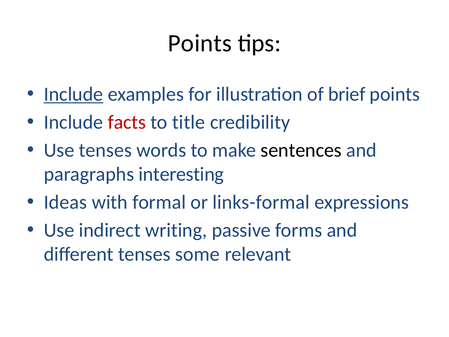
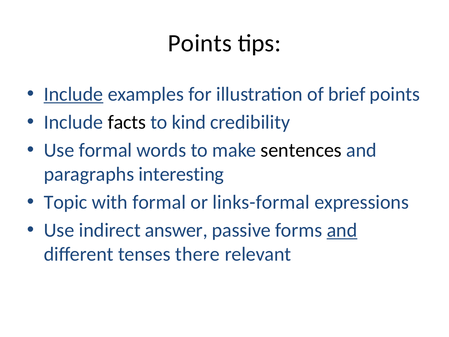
facts colour: red -> black
title: title -> kind
Use tenses: tenses -> formal
Ideas: Ideas -> Topic
writing: writing -> answer
and at (342, 230) underline: none -> present
some: some -> there
